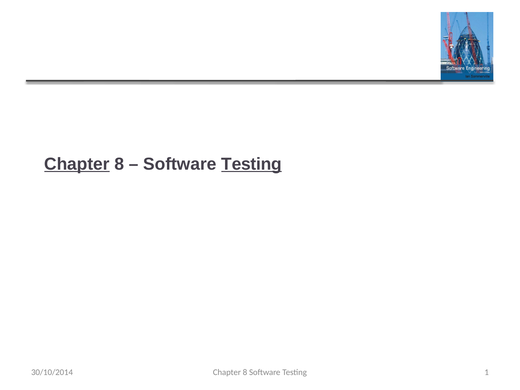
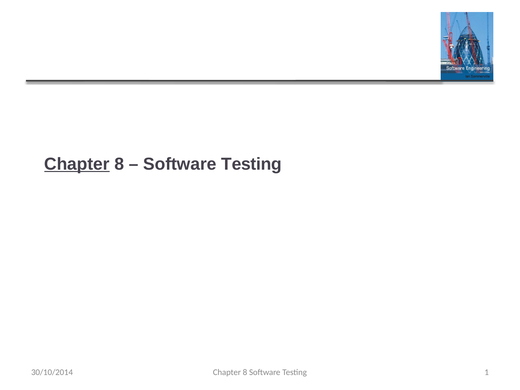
Testing at (252, 164) underline: present -> none
